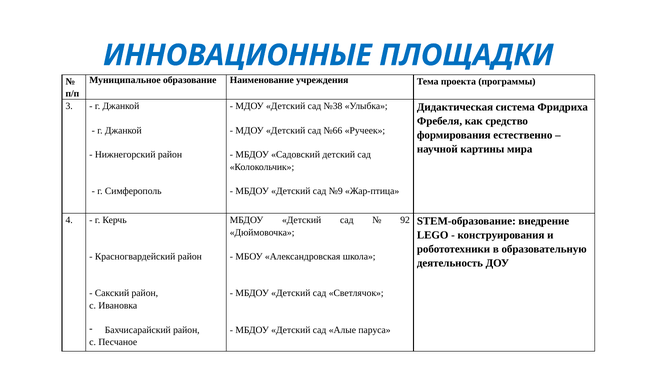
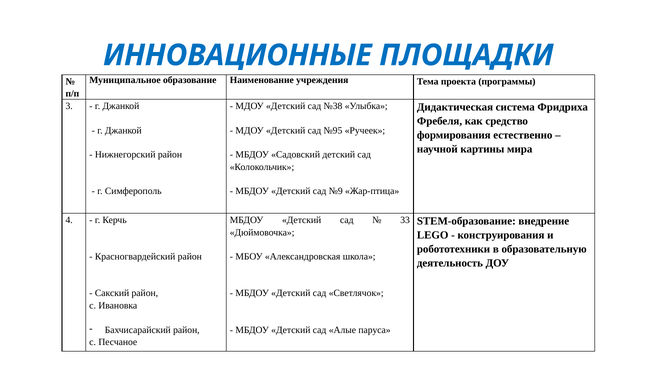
№66: №66 -> №95
92: 92 -> 33
